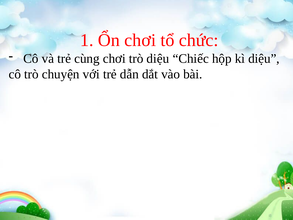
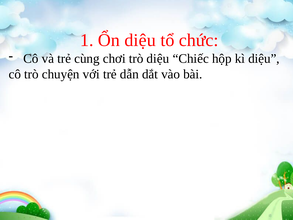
Ổn chơi: chơi -> diệu
